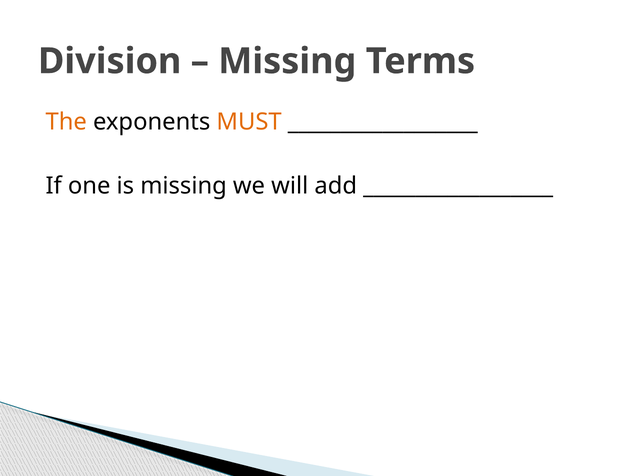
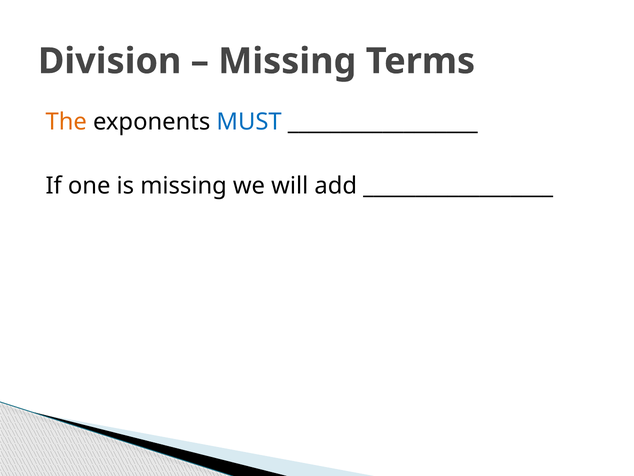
MUST colour: orange -> blue
